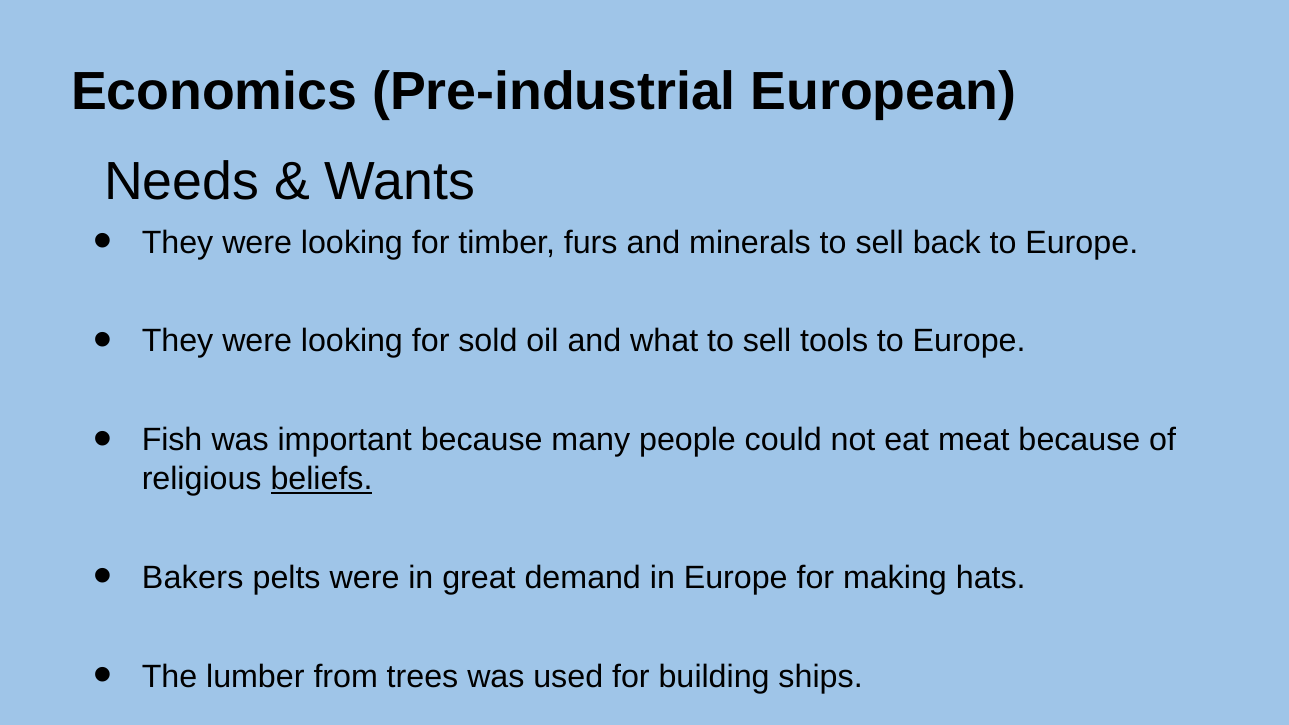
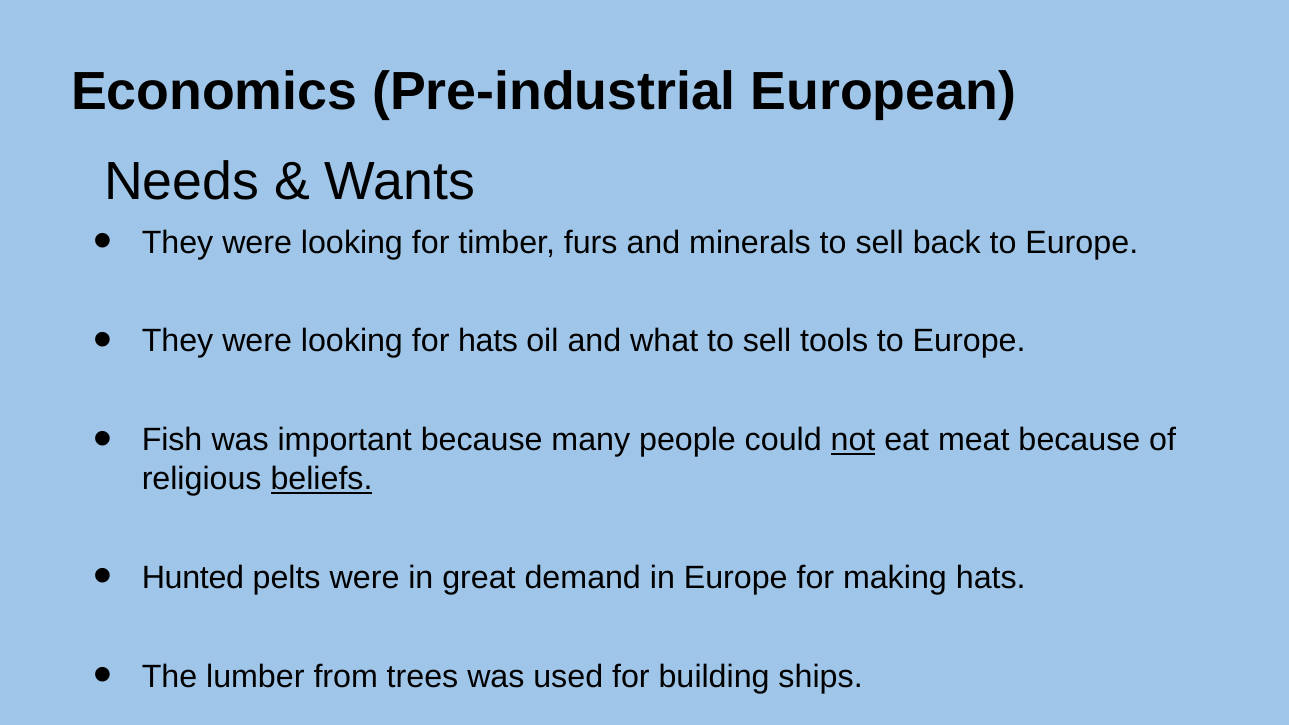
for sold: sold -> hats
not underline: none -> present
Bakers: Bakers -> Hunted
